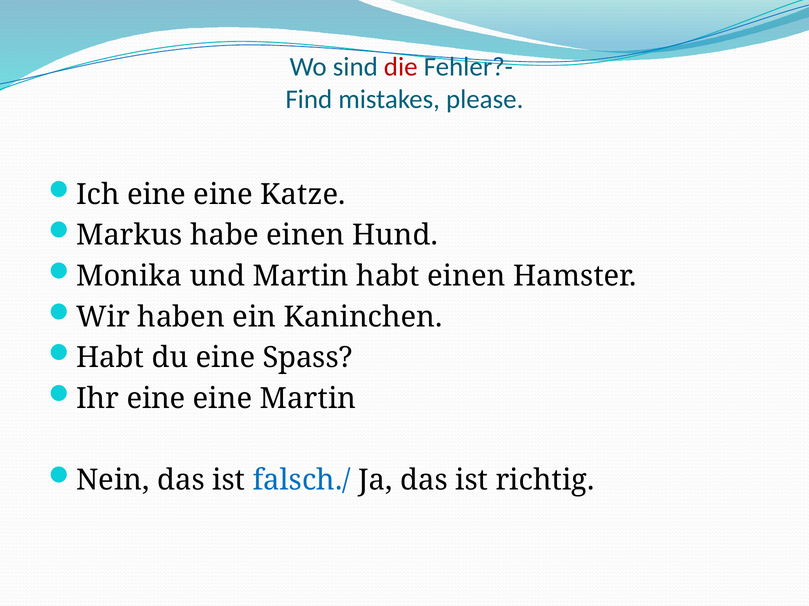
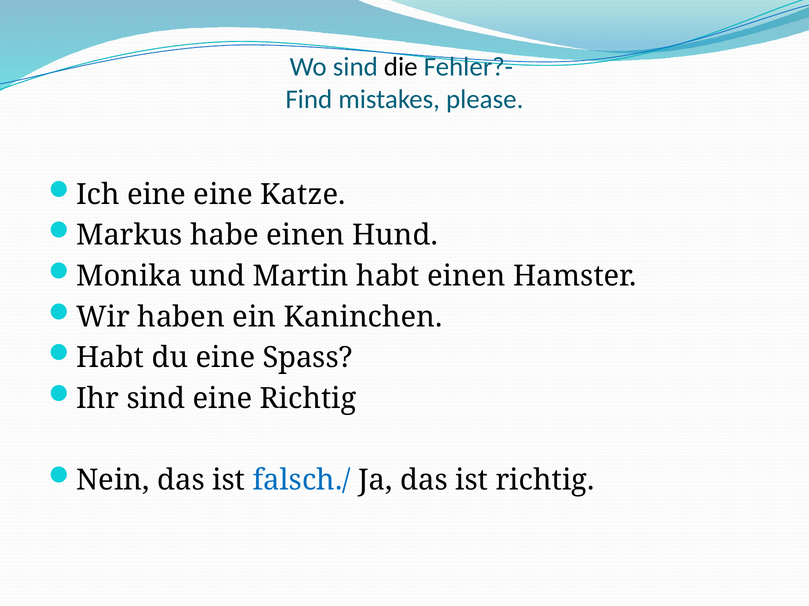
die colour: red -> black
Ihr eine: eine -> sind
eine Martin: Martin -> Richtig
